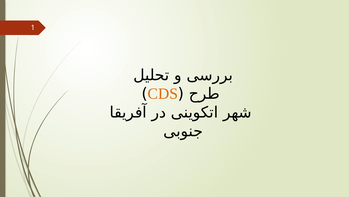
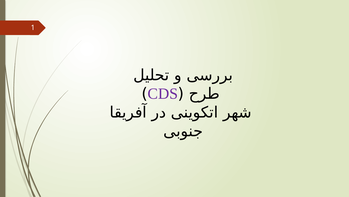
CDS colour: orange -> purple
